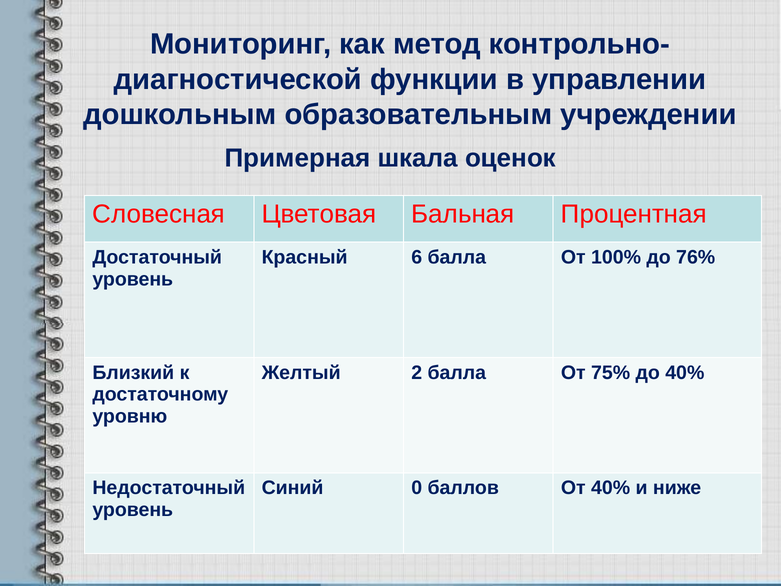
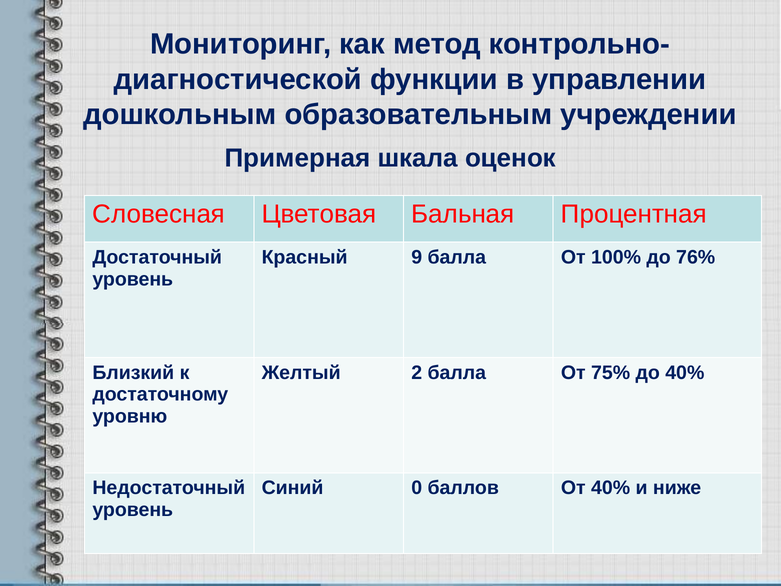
6: 6 -> 9
